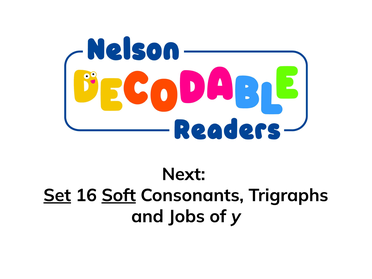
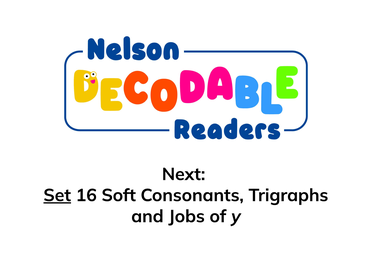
Soft underline: present -> none
